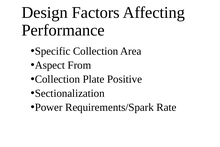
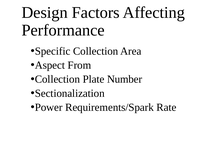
Positive: Positive -> Number
